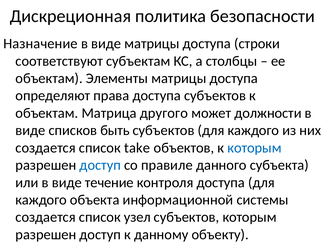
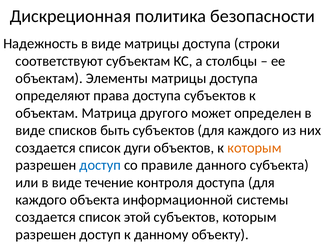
Назначение: Назначение -> Надежность
должности: должности -> определен
take: take -> дуги
которым at (254, 148) colour: blue -> orange
узел: узел -> этой
